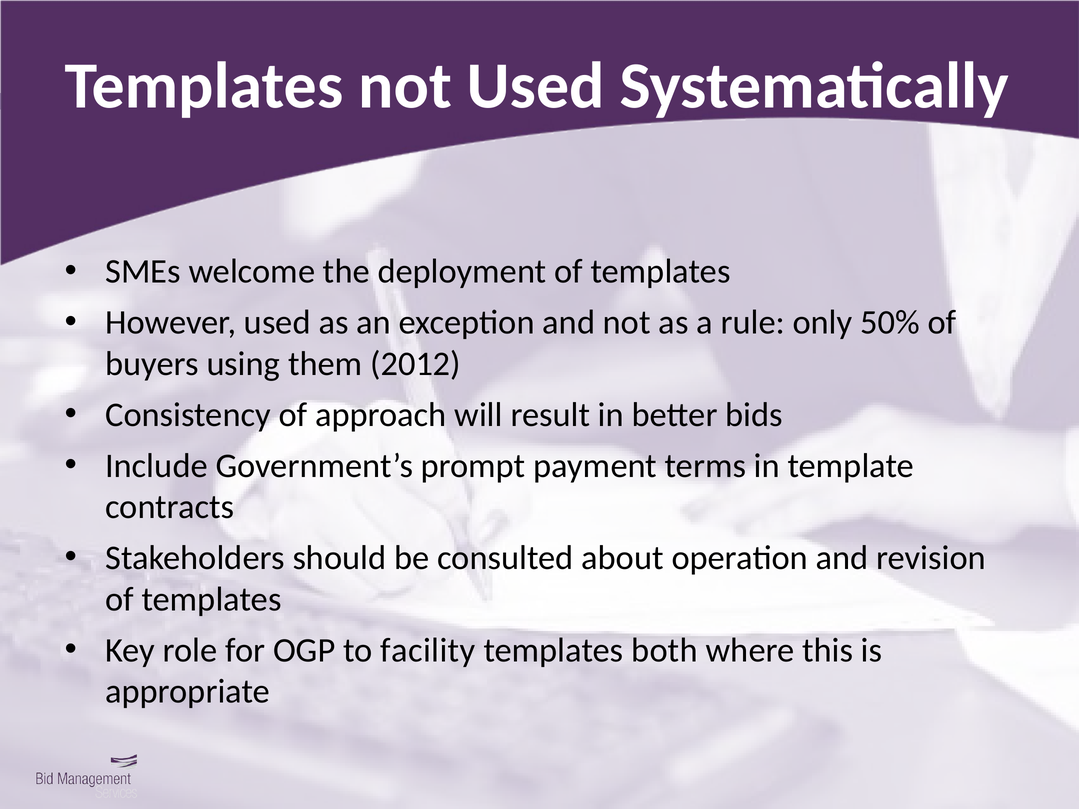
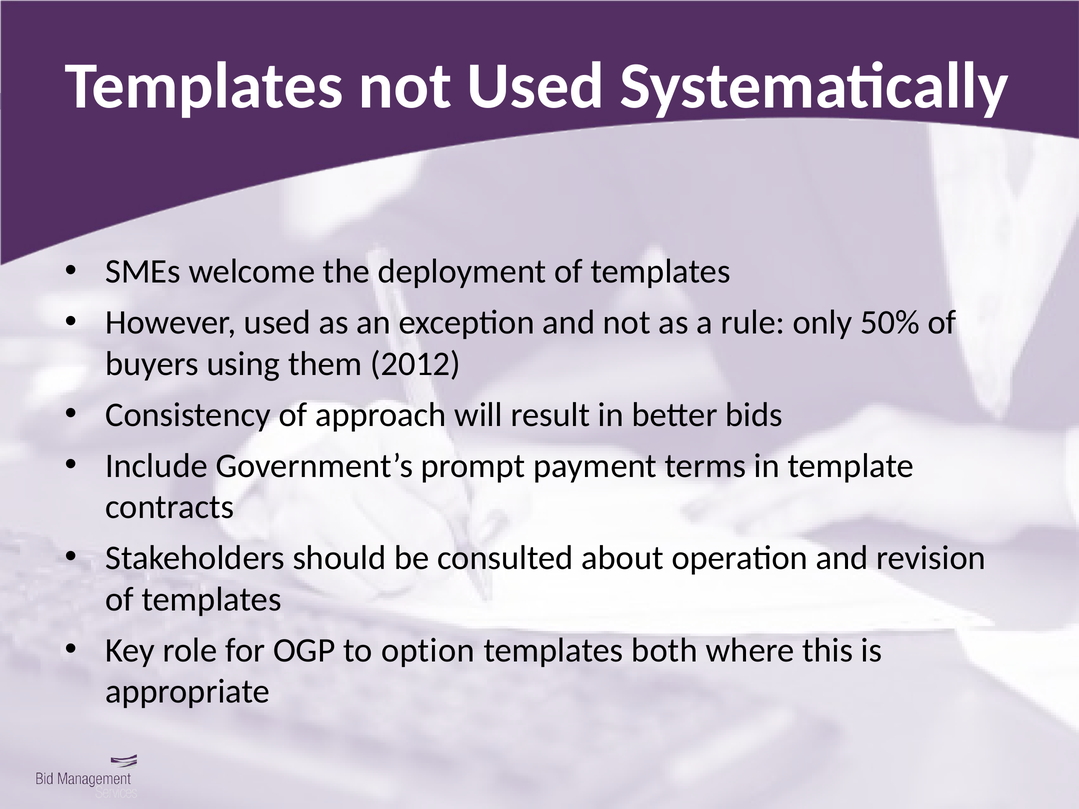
facility: facility -> option
